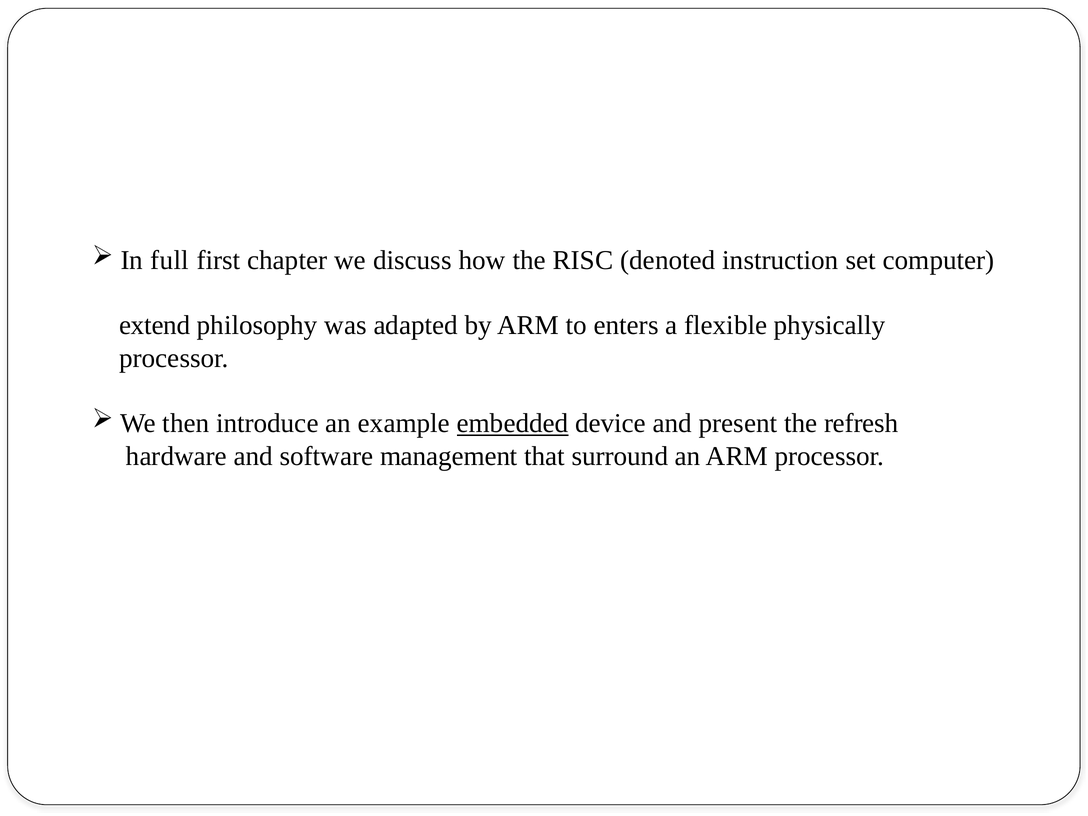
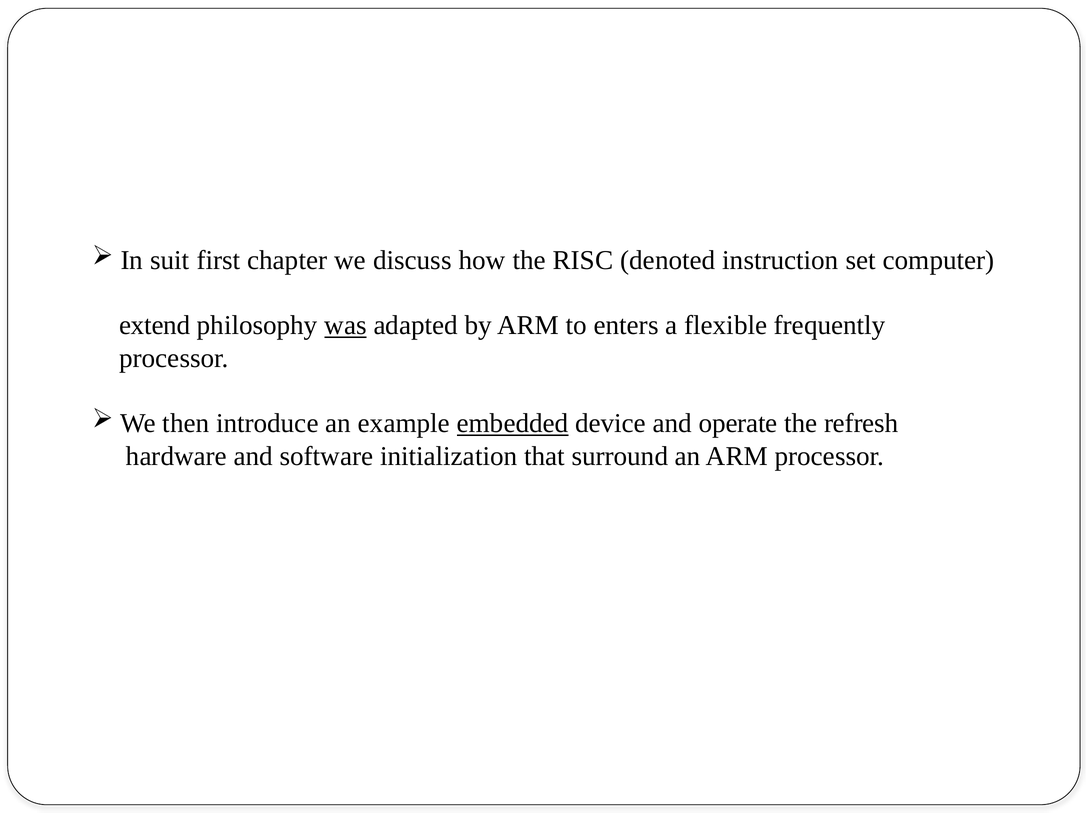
full: full -> suit
was underline: none -> present
physically: physically -> frequently
present: present -> operate
management: management -> initialization
